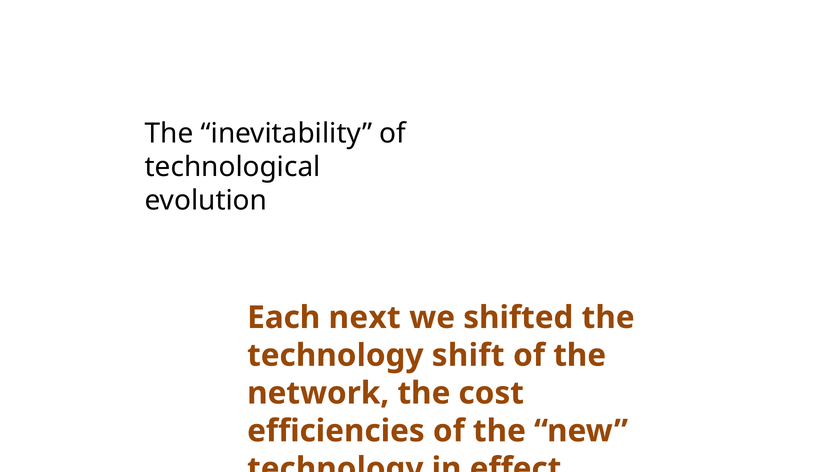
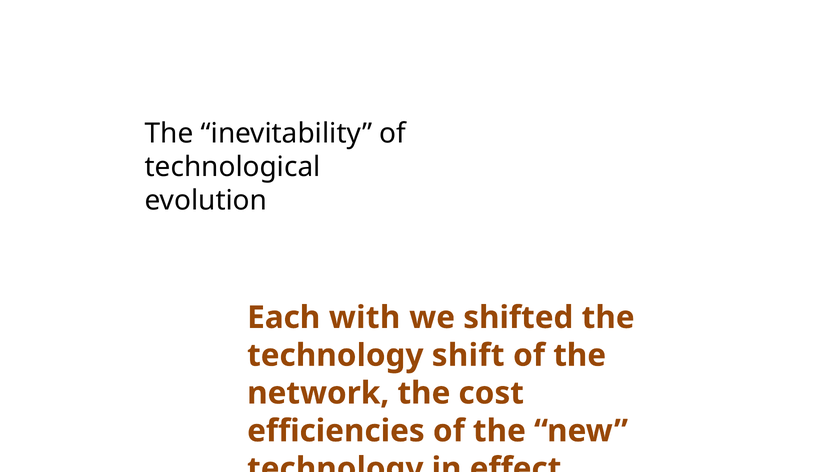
next: next -> with
